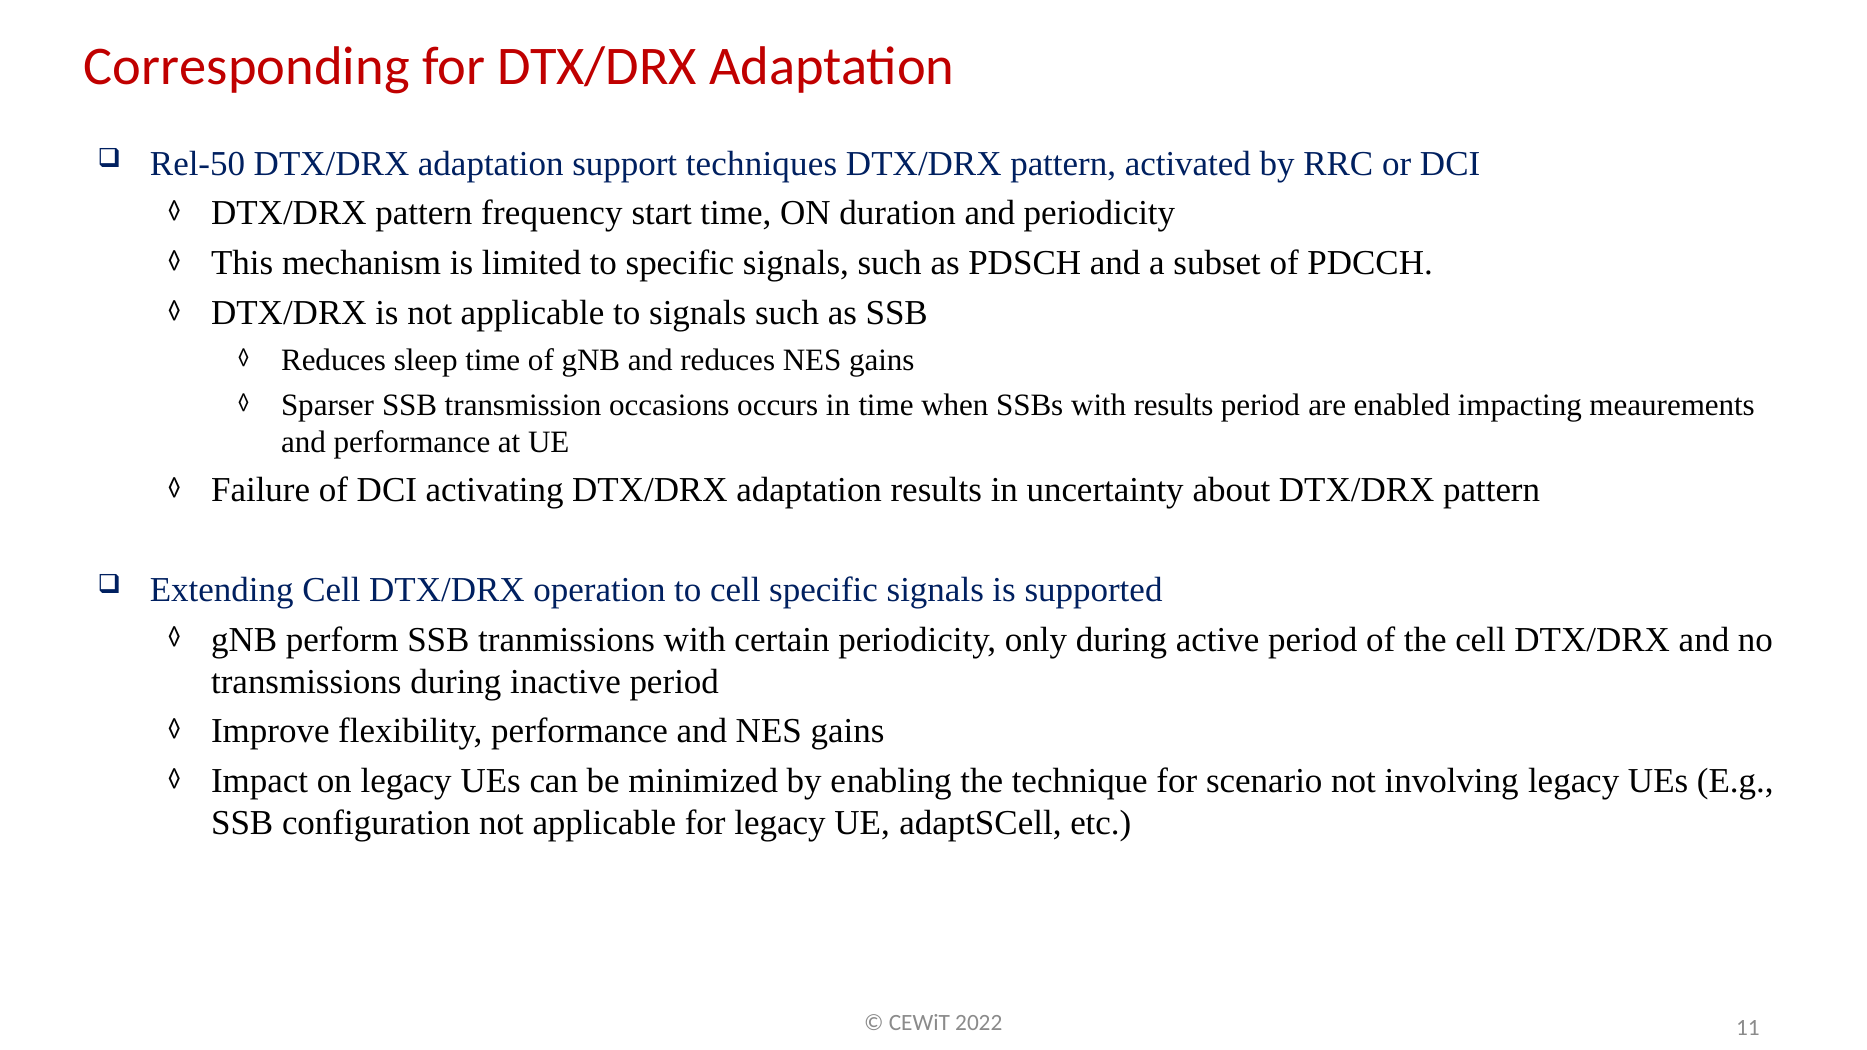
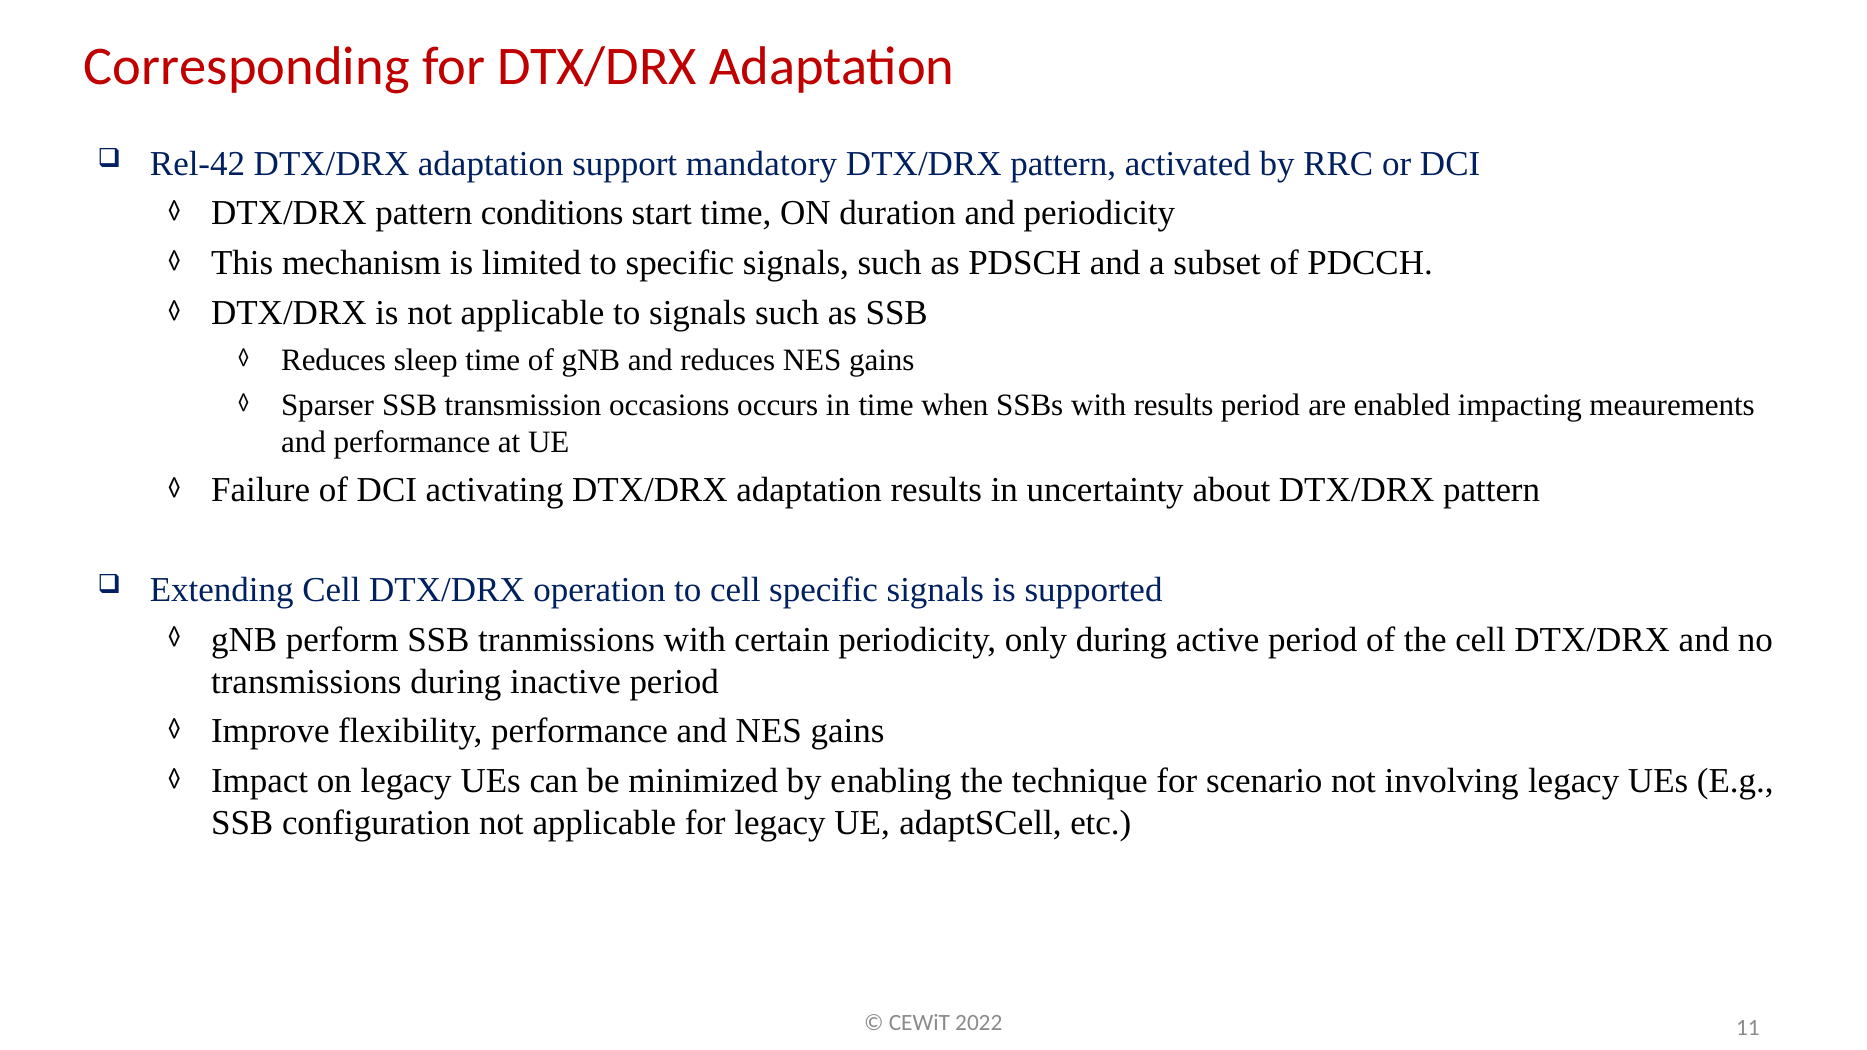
Rel-50: Rel-50 -> Rel-42
techniques: techniques -> mandatory
frequency: frequency -> conditions
